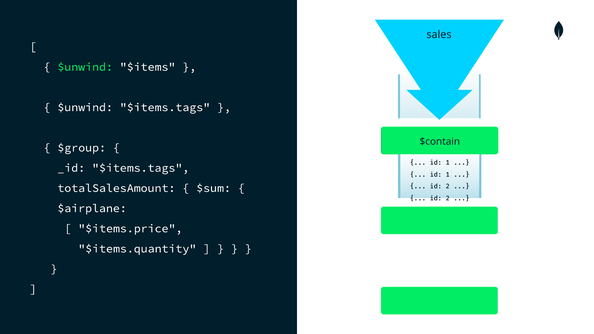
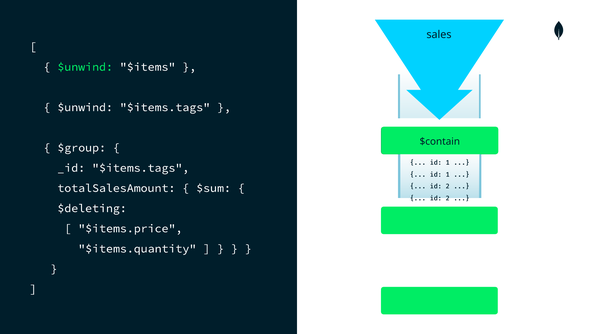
$airplane: $airplane -> $deleting
